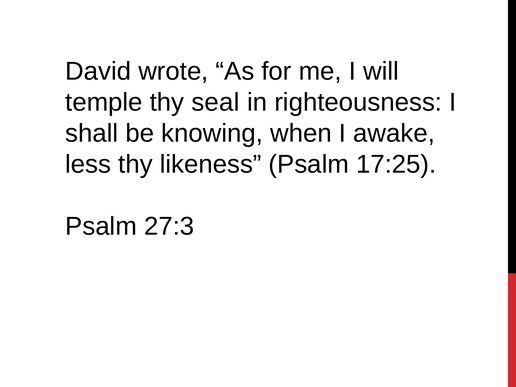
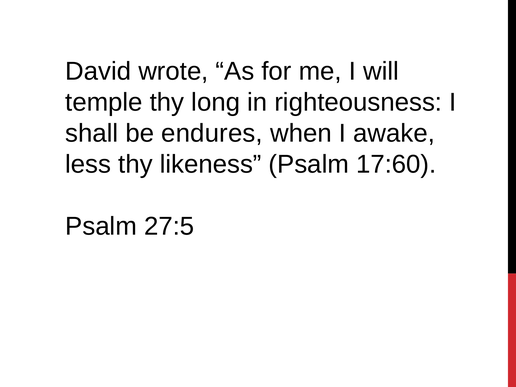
seal: seal -> long
knowing: knowing -> endures
17:25: 17:25 -> 17:60
27:3: 27:3 -> 27:5
